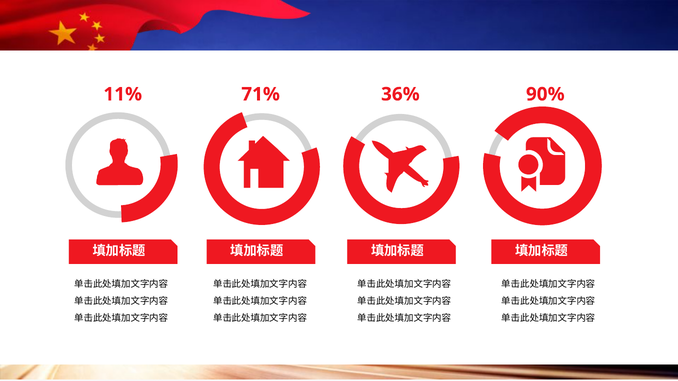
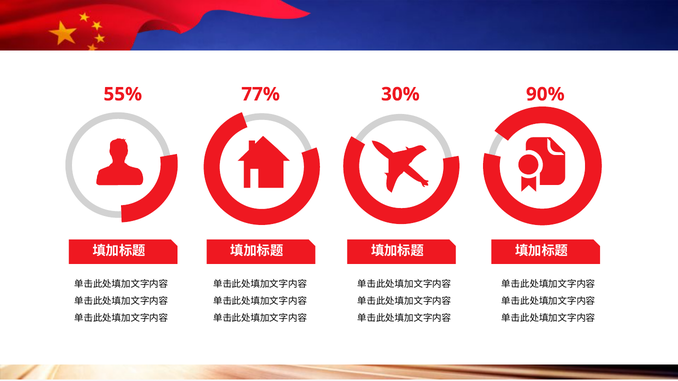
11%: 11% -> 55%
71%: 71% -> 77%
36%: 36% -> 30%
